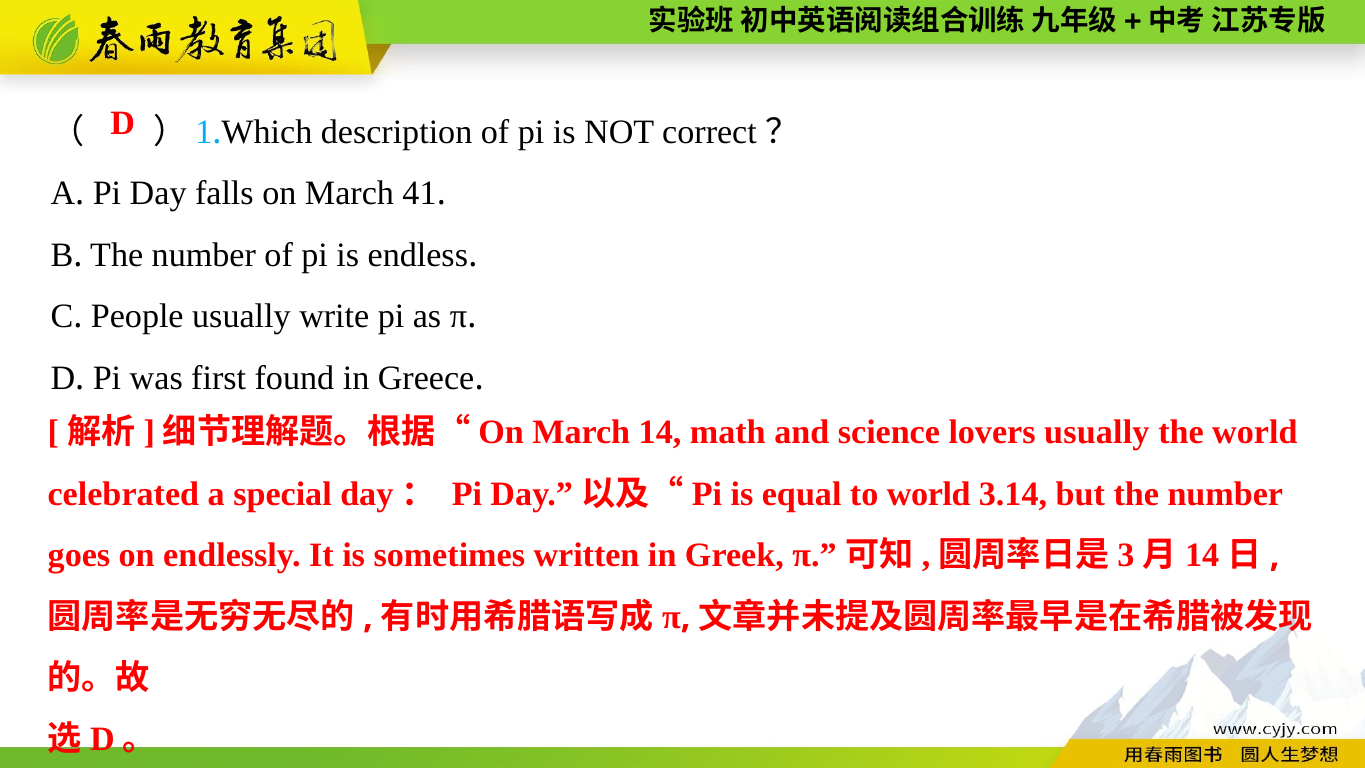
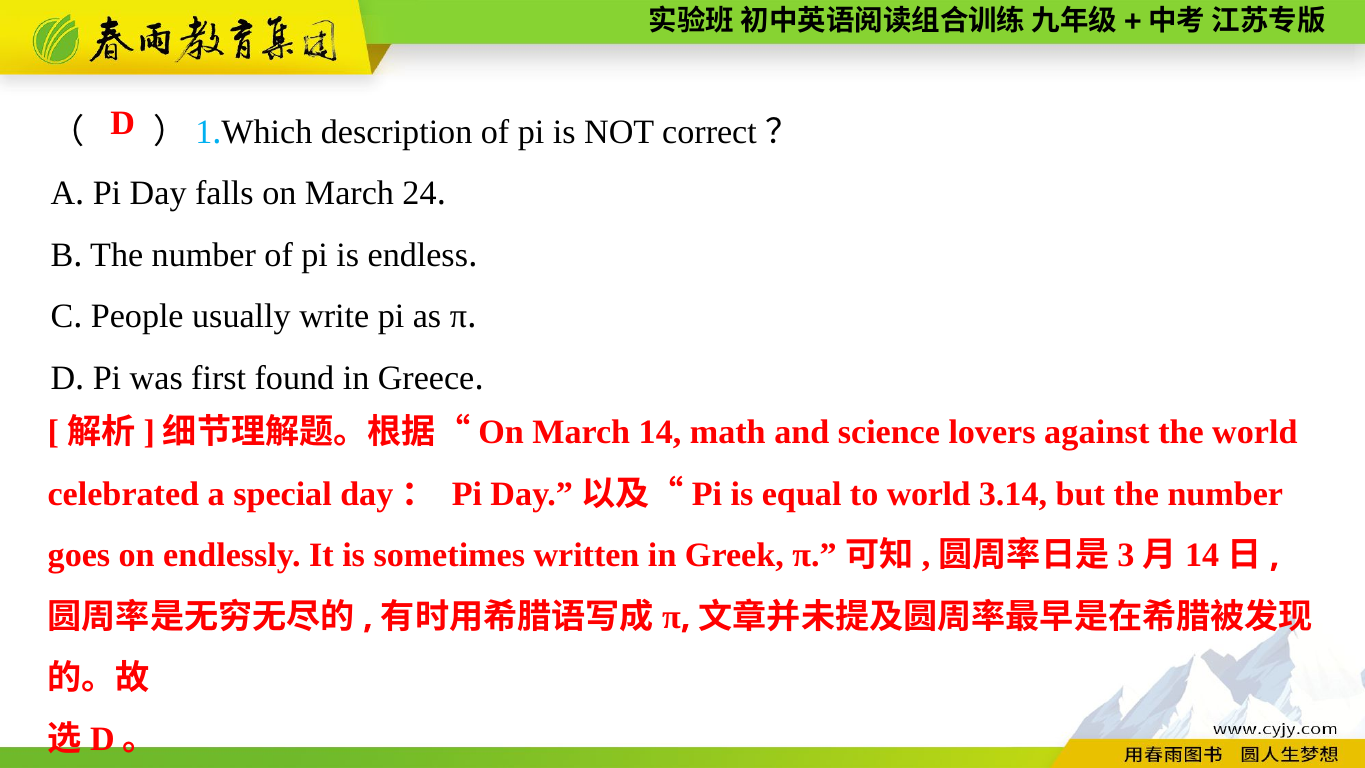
41: 41 -> 24
lovers usually: usually -> against
